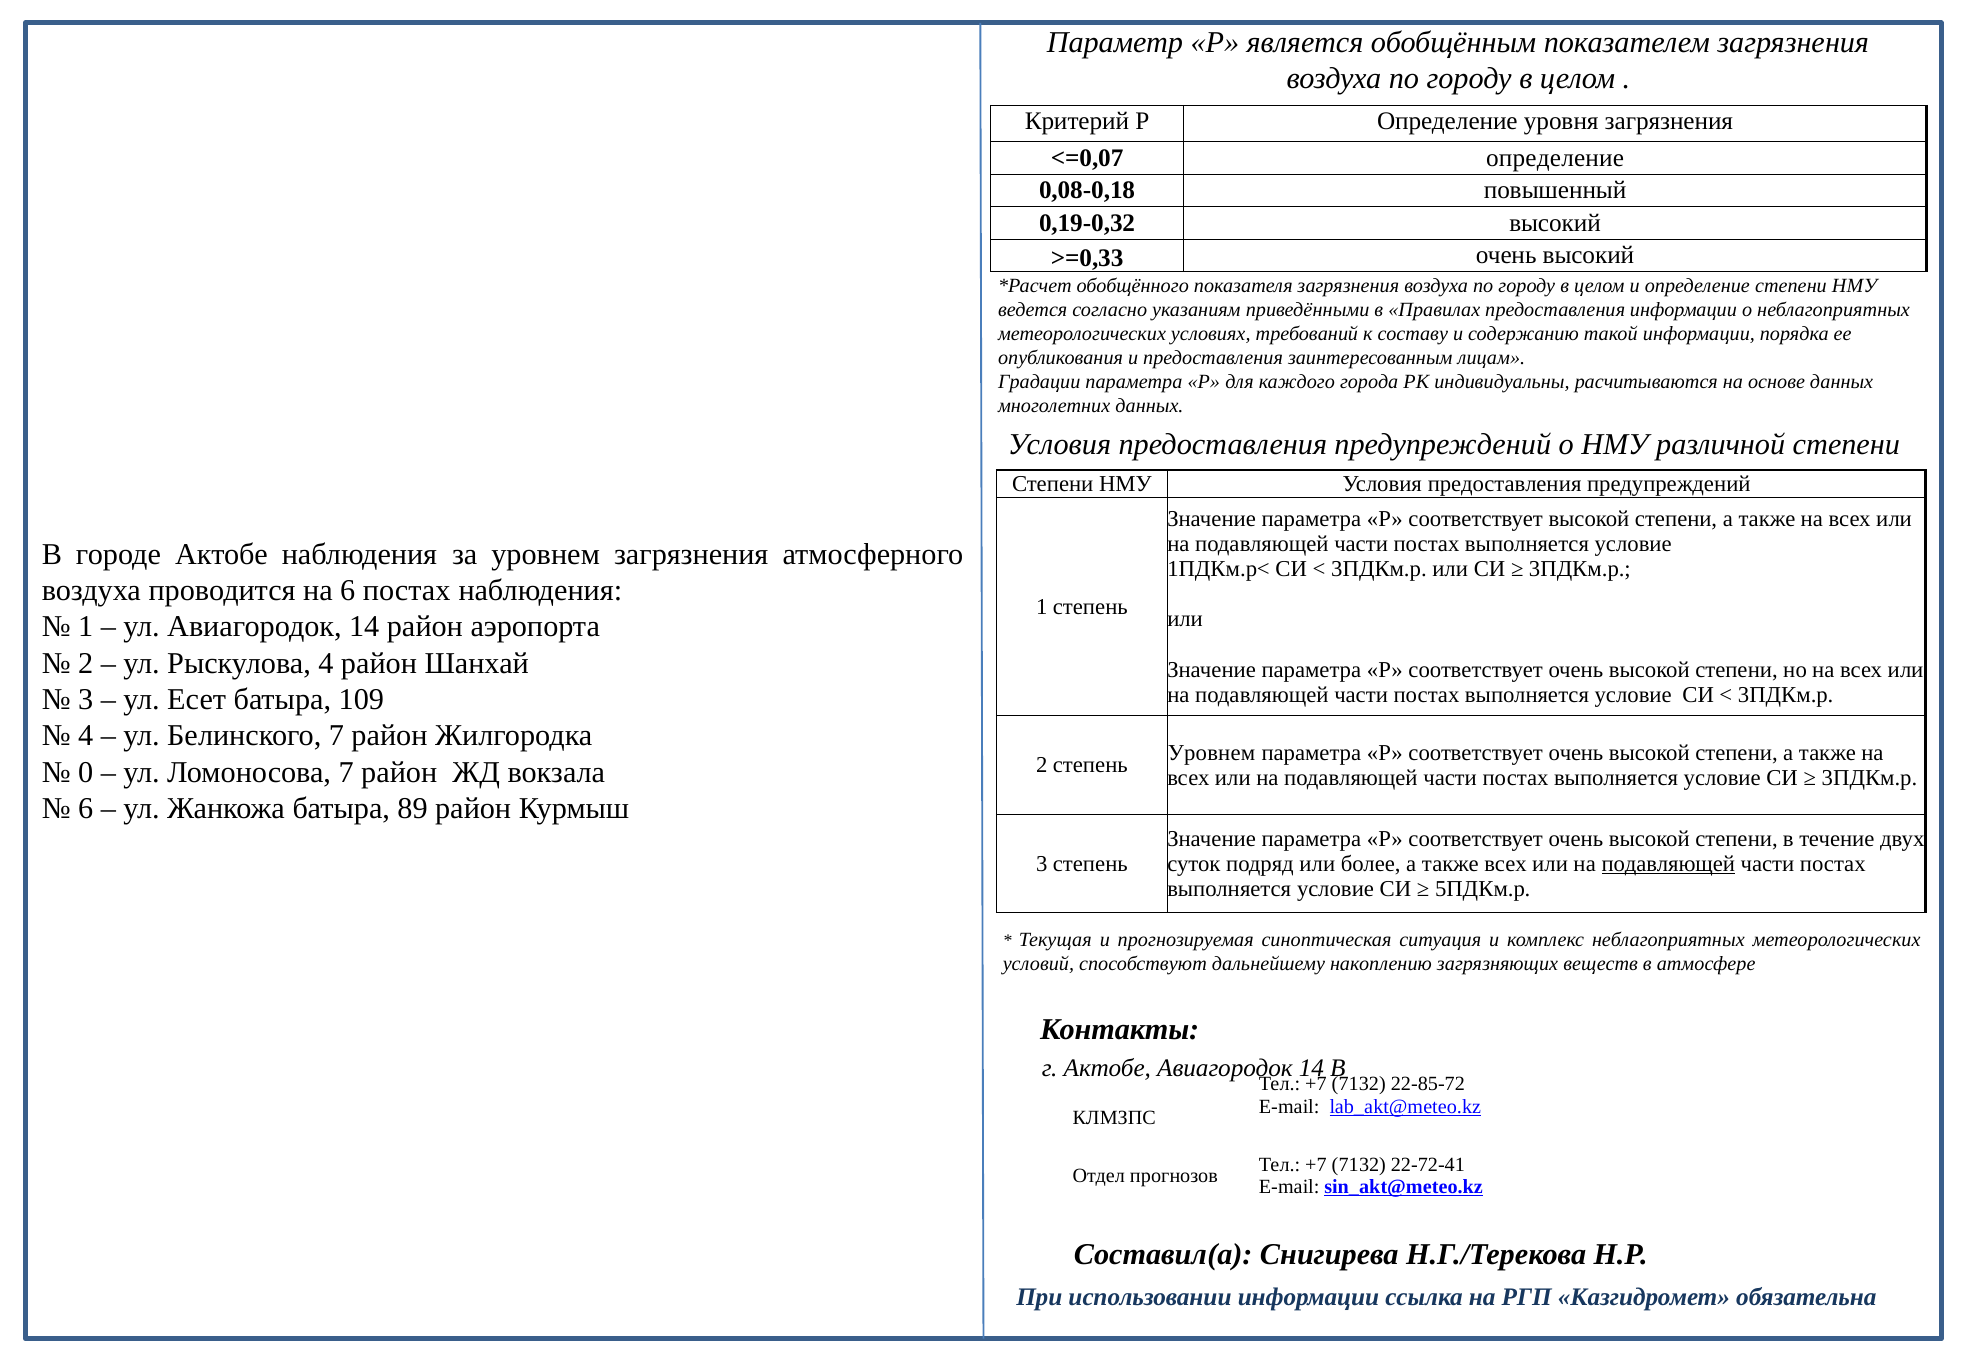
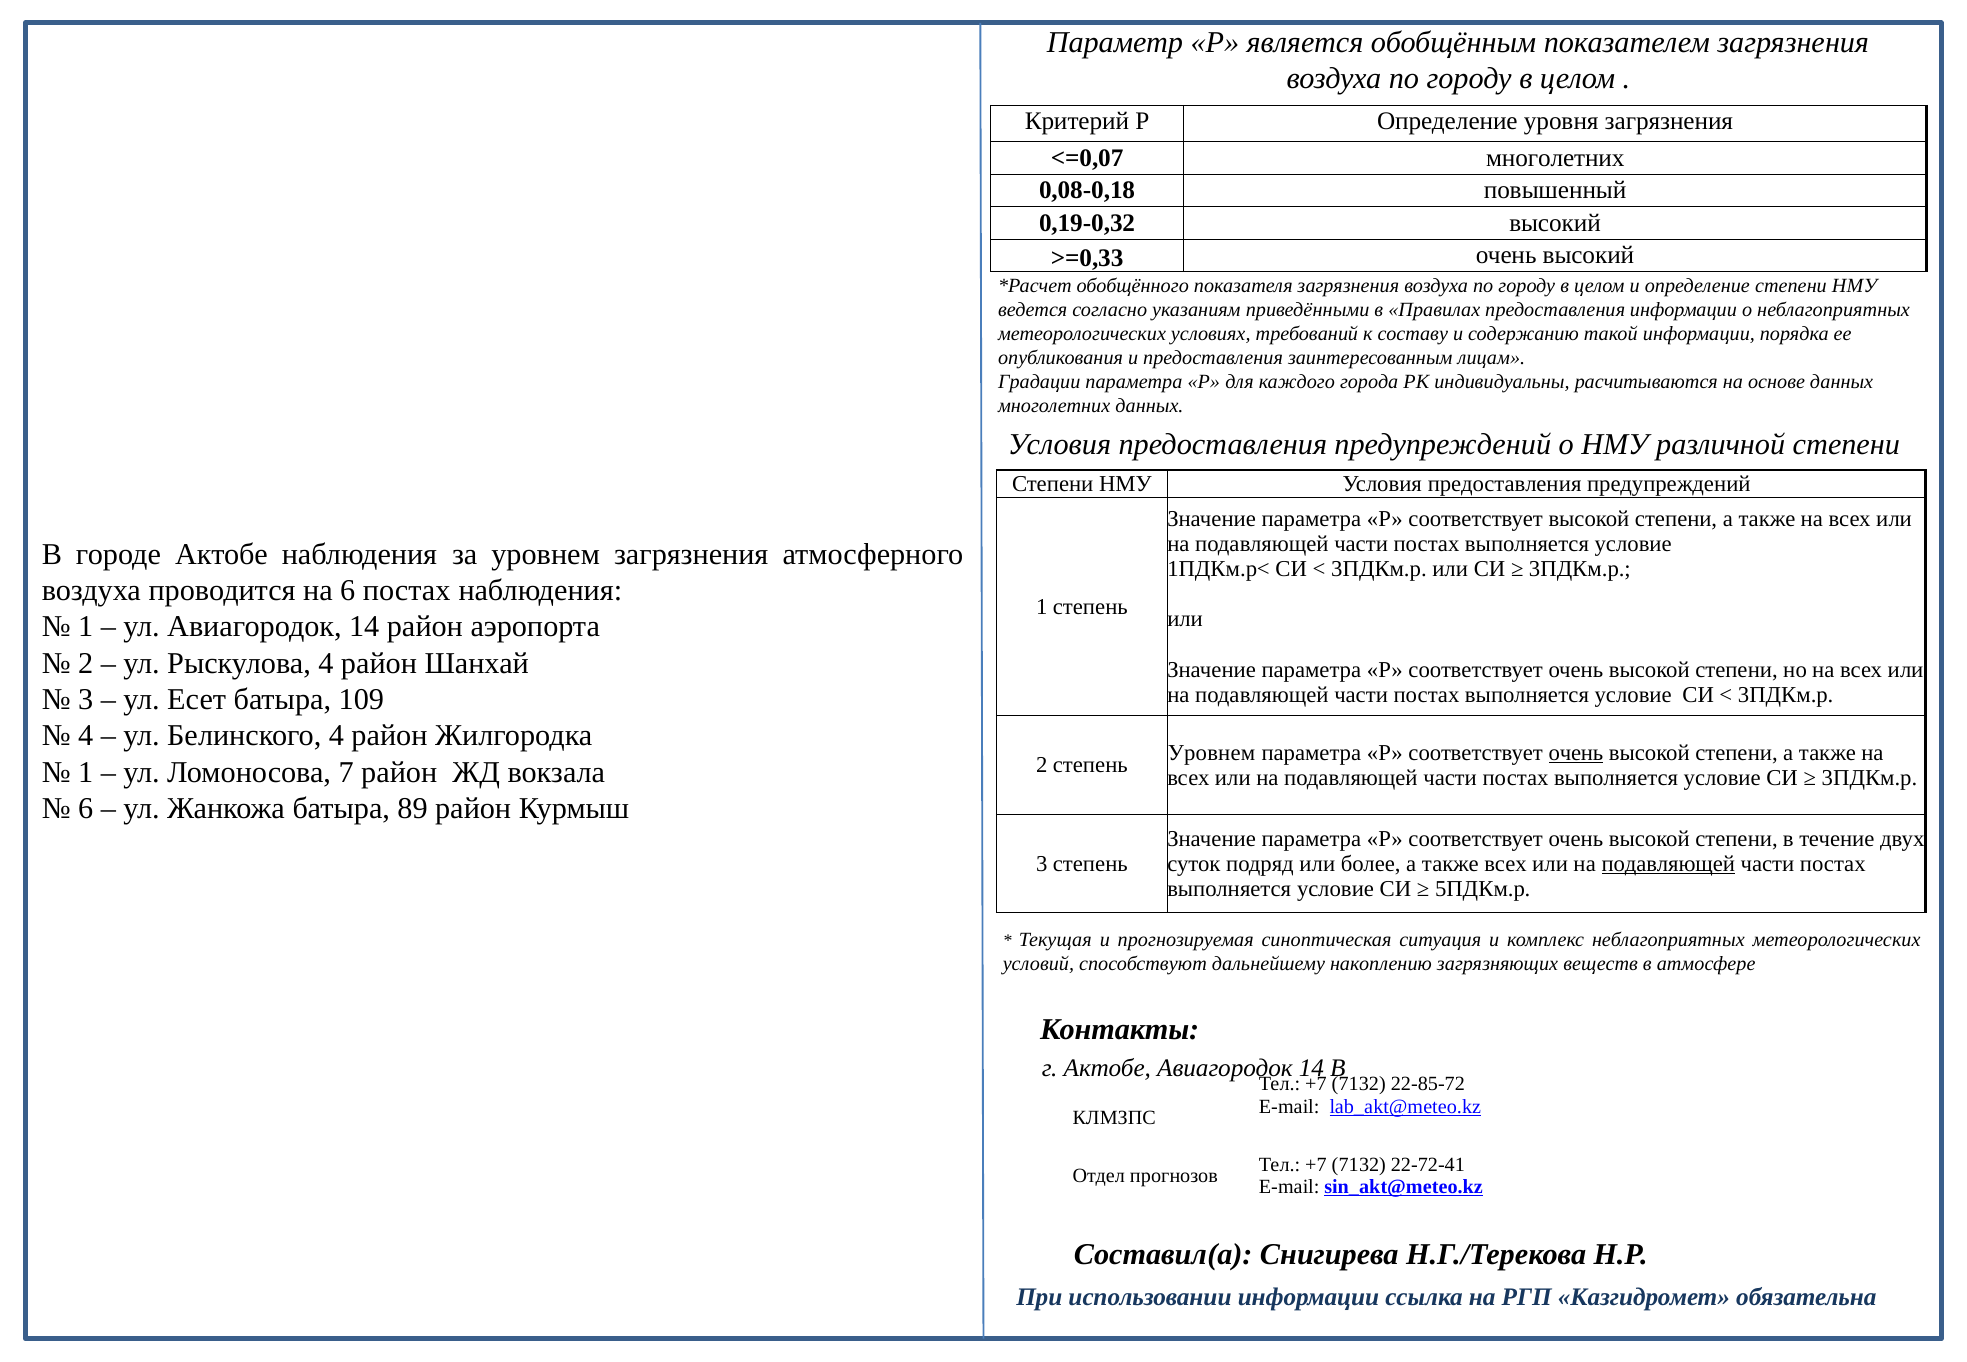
<=0,07 определение: определение -> многолетних
Белинского 7: 7 -> 4
очень at (1576, 753) underline: none -> present
0 at (86, 772): 0 -> 1
